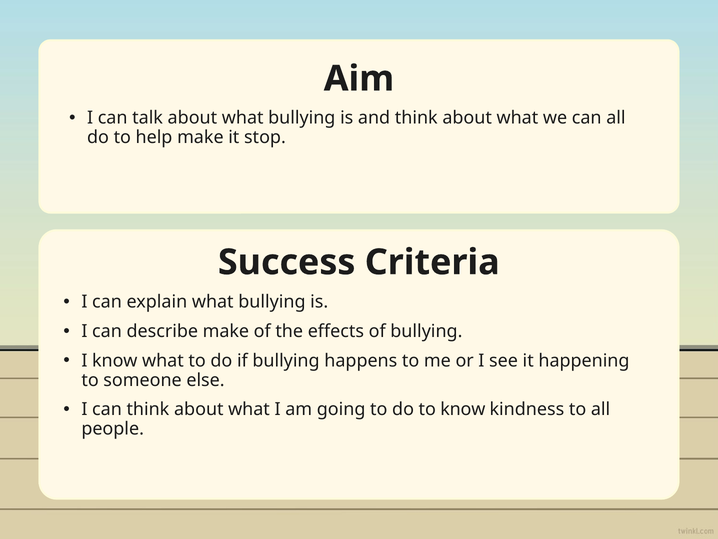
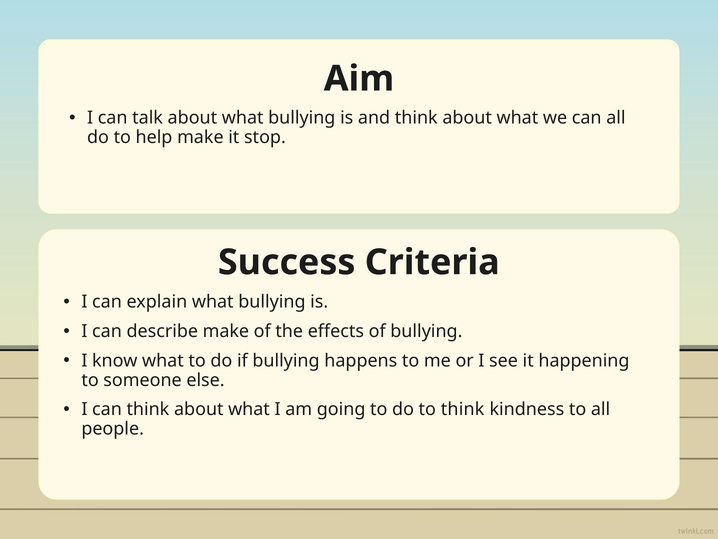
to know: know -> think
